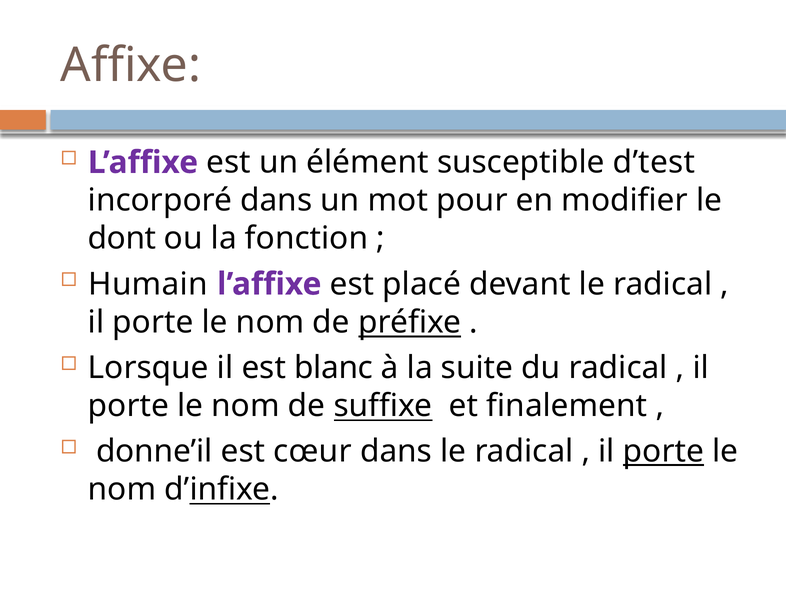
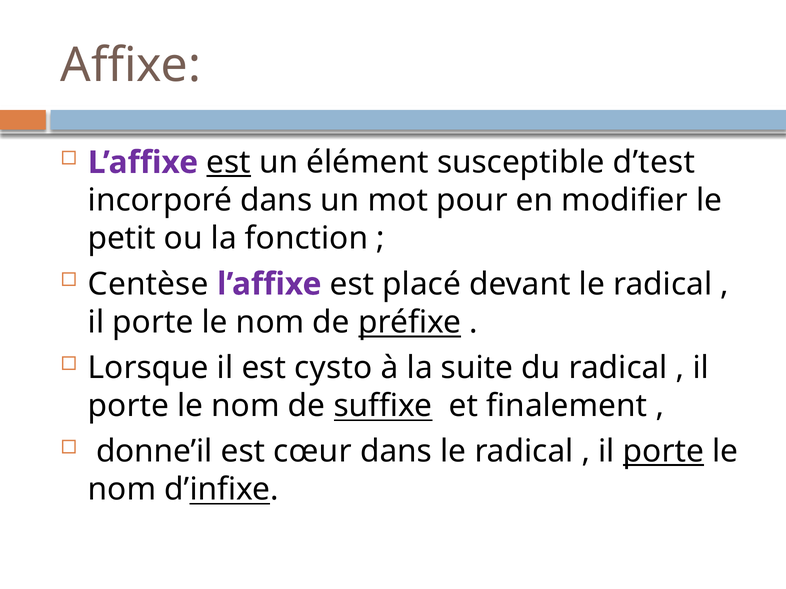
est at (229, 163) underline: none -> present
dont: dont -> petit
Humain: Humain -> Centèse
blanc: blanc -> cysto
